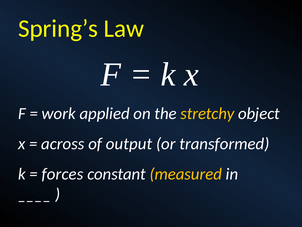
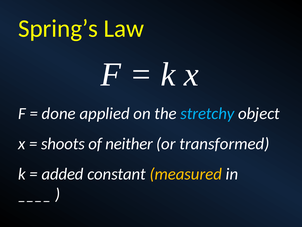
work: work -> done
stretchy colour: yellow -> light blue
across: across -> shoots
output: output -> neither
forces: forces -> added
